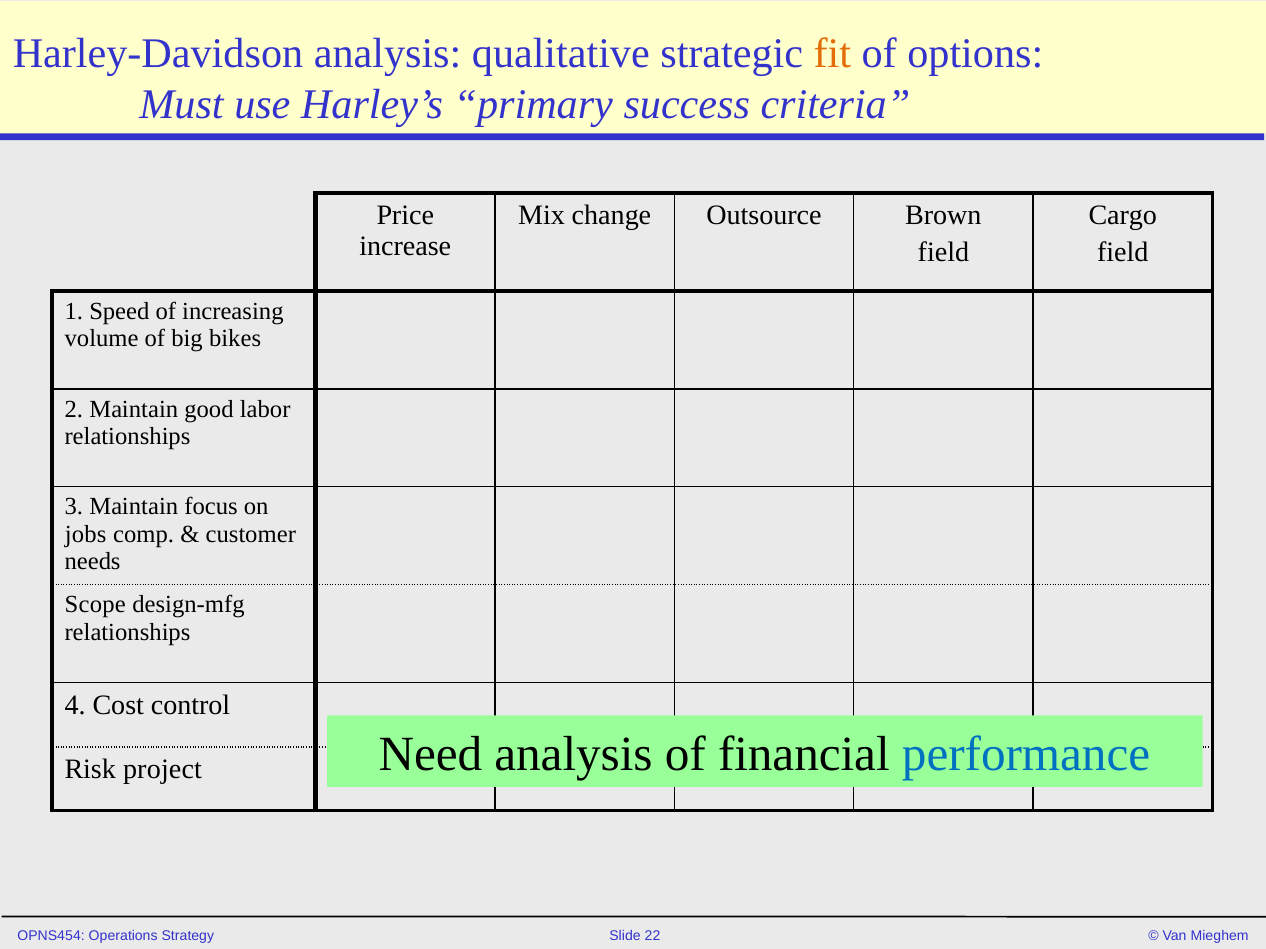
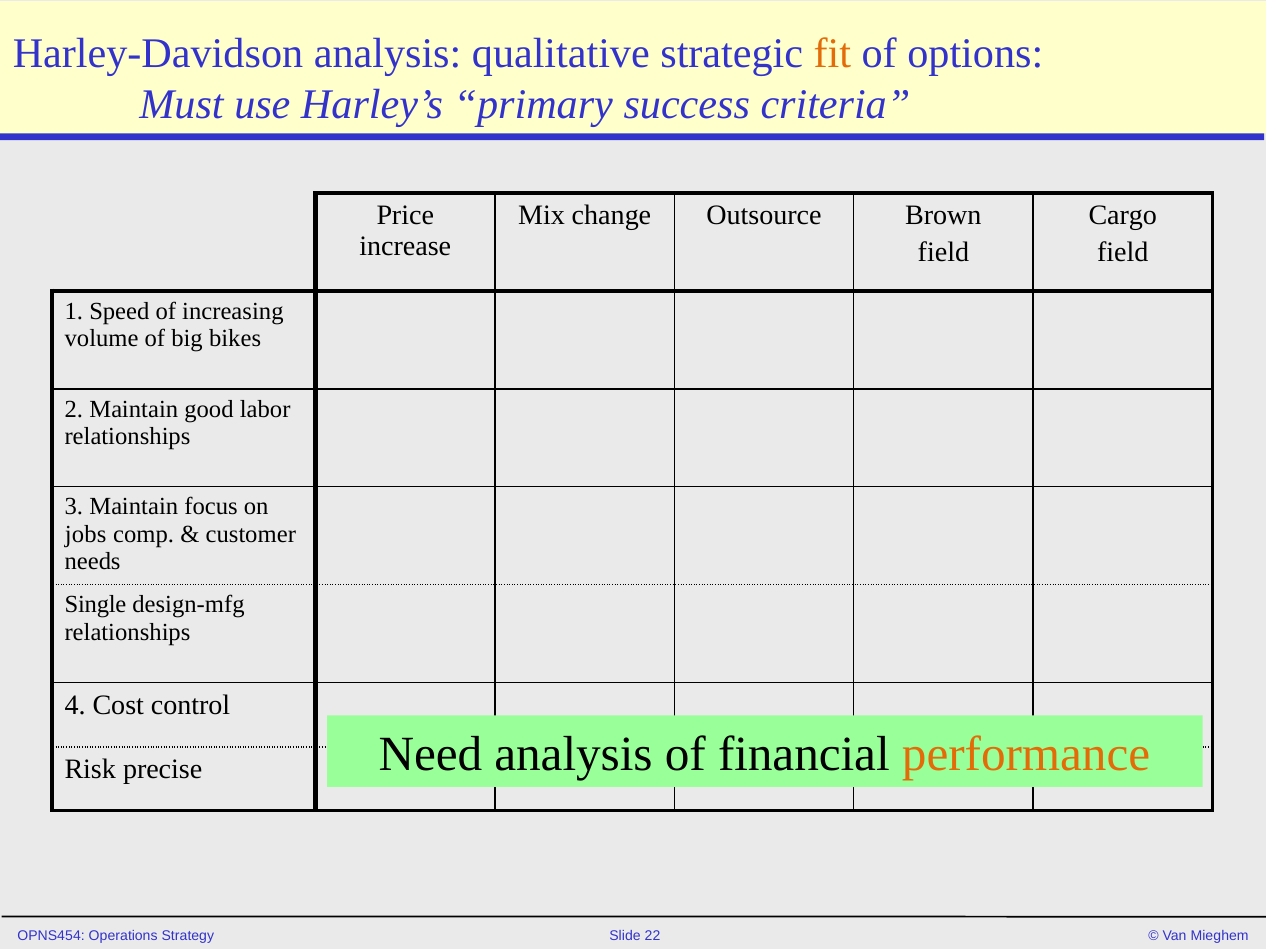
Scope: Scope -> Single
project: project -> precise
performance colour: blue -> orange
